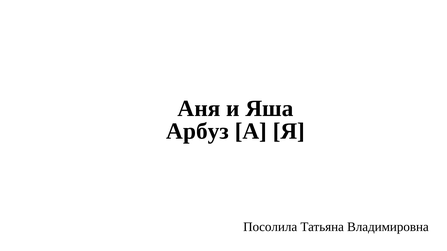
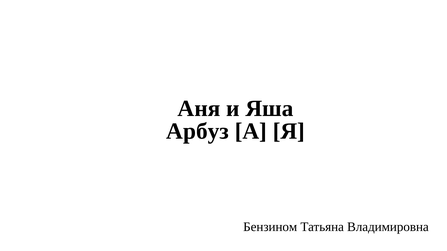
Посолила: Посолила -> Бензином
